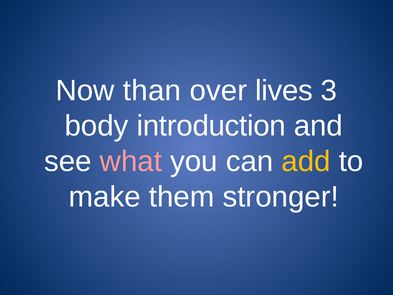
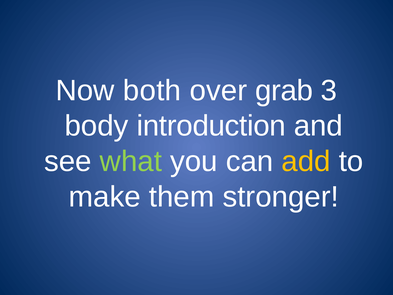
than: than -> both
lives: lives -> grab
what colour: pink -> light green
